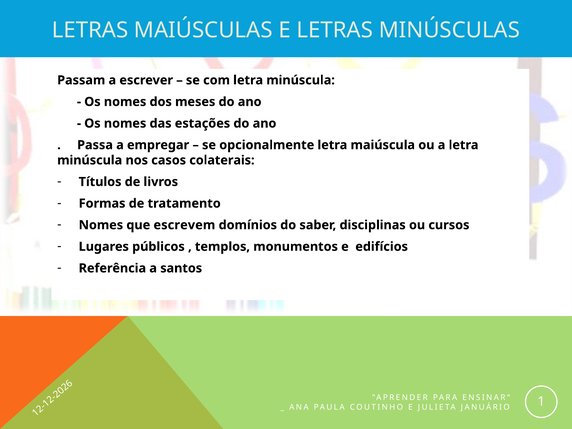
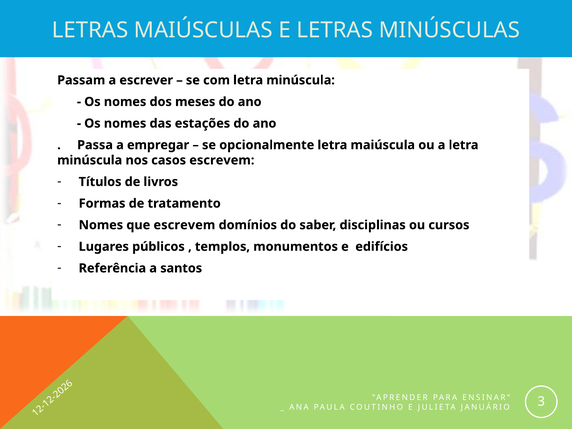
casos colaterais: colaterais -> escrevem
JANUÁRIO 1: 1 -> 3
